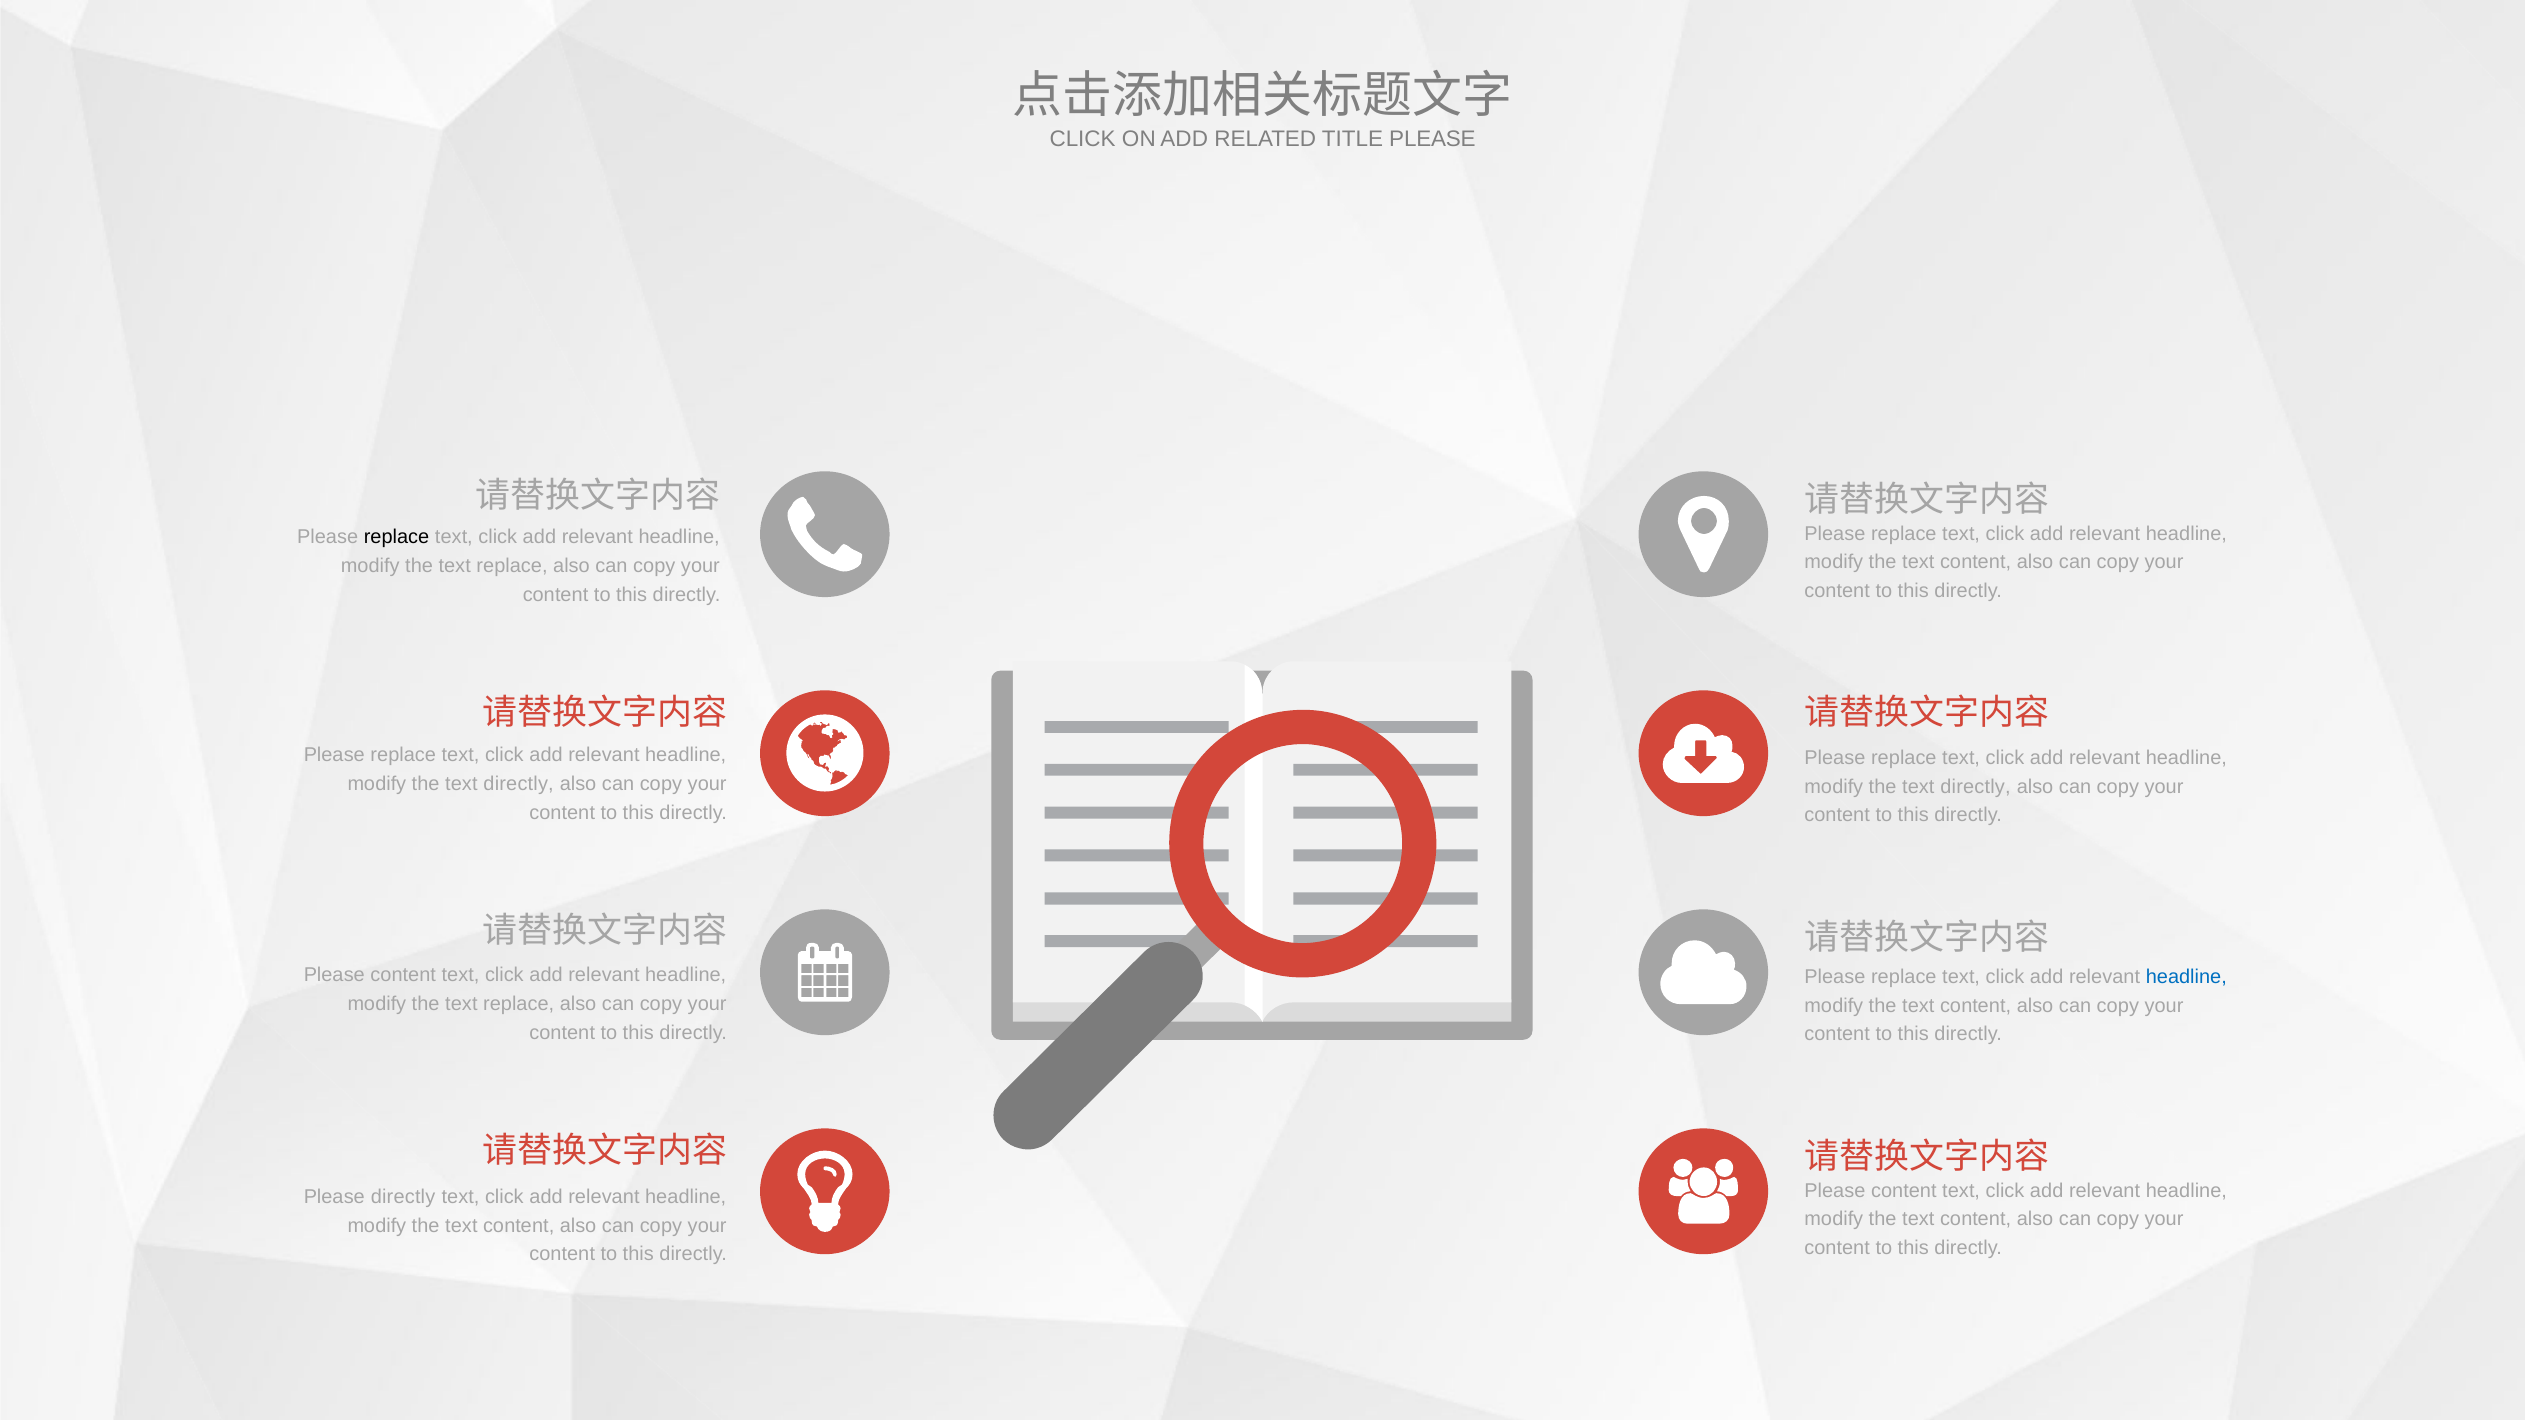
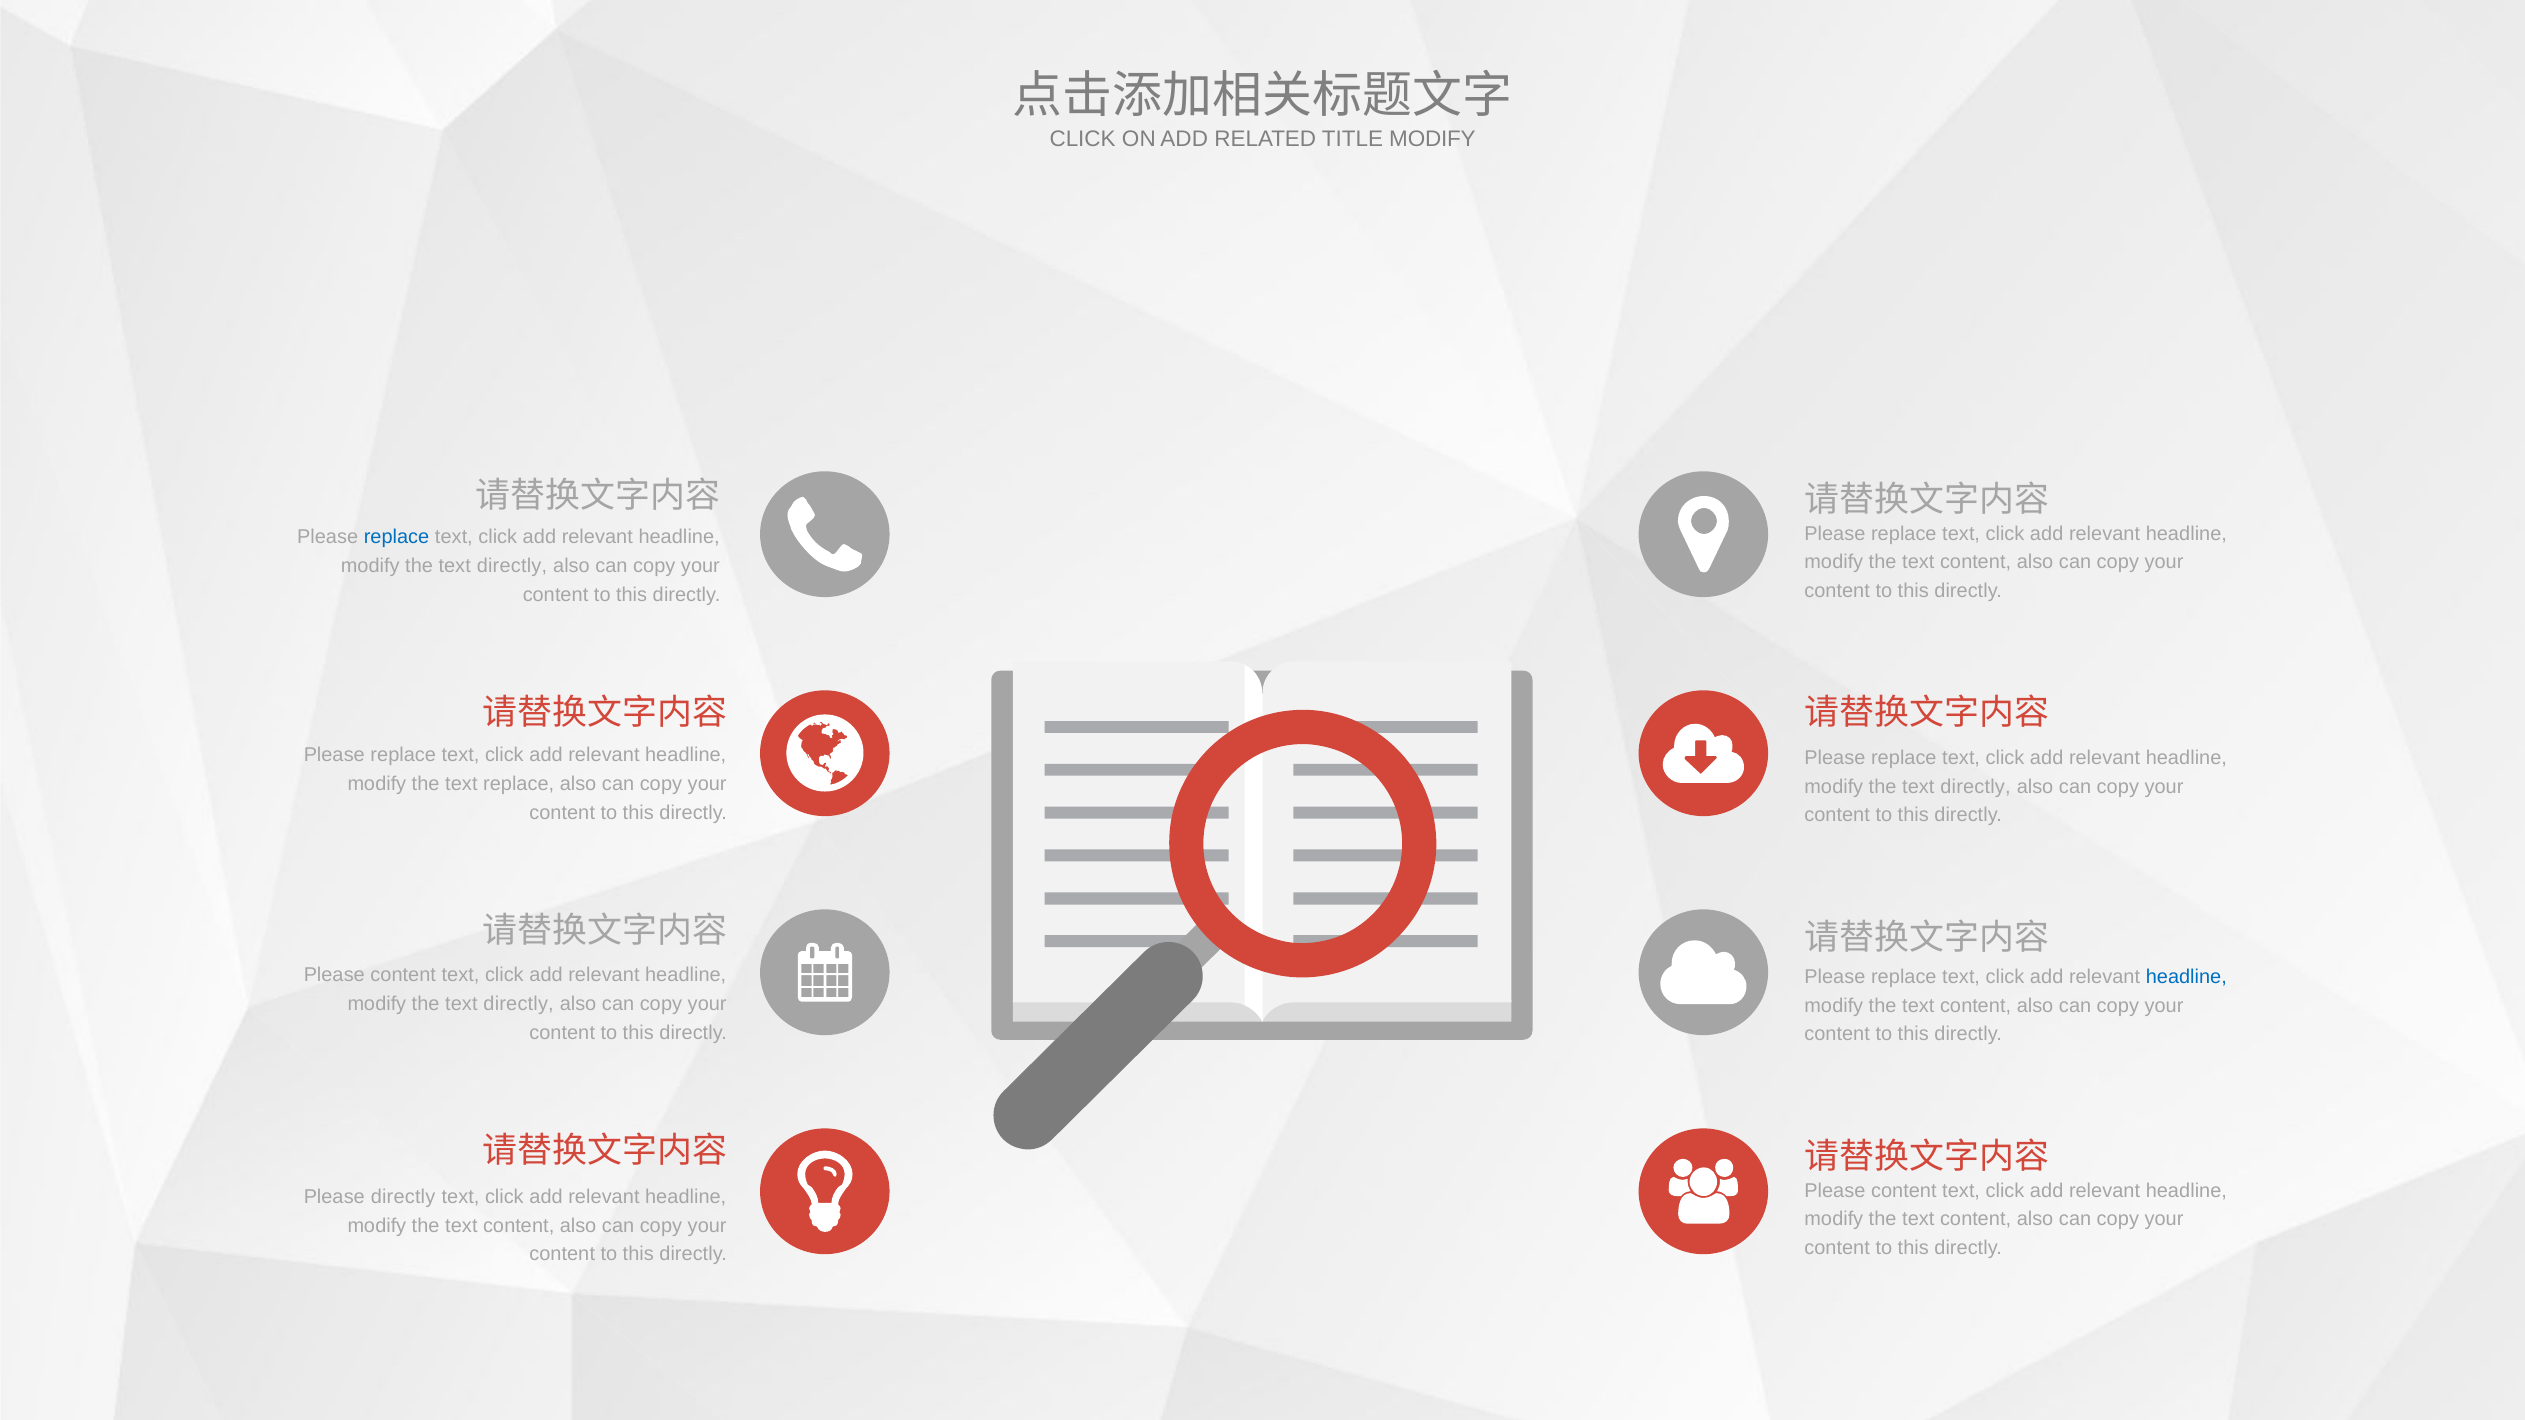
TITLE PLEASE: PLEASE -> MODIFY
replace at (397, 537) colour: black -> blue
replace at (512, 566): replace -> directly
directly at (519, 784): directly -> replace
replace at (519, 1004): replace -> directly
